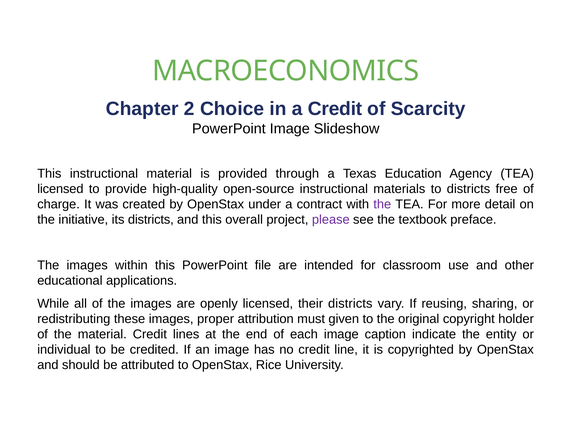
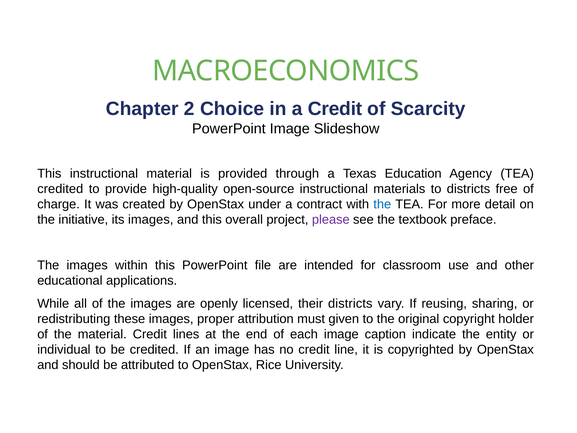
licensed at (60, 189): licensed -> credited
the at (382, 204) colour: purple -> blue
its districts: districts -> images
